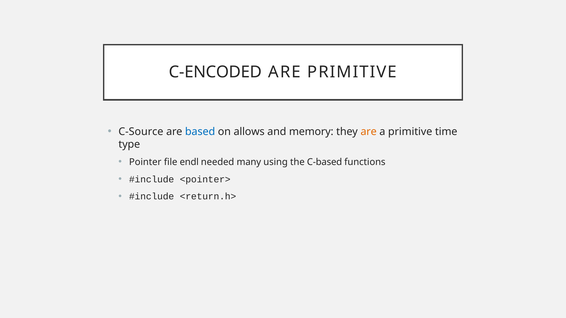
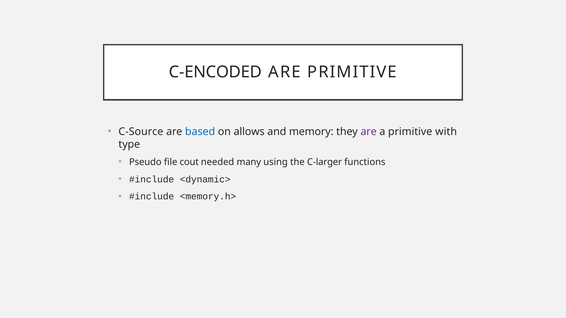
are at (369, 132) colour: orange -> purple
time: time -> with
Pointer: Pointer -> Pseudo
endl: endl -> cout
C-based: C-based -> C-larger
<pointer>: <pointer> -> <dynamic>
<return.h>: <return.h> -> <memory.h>
